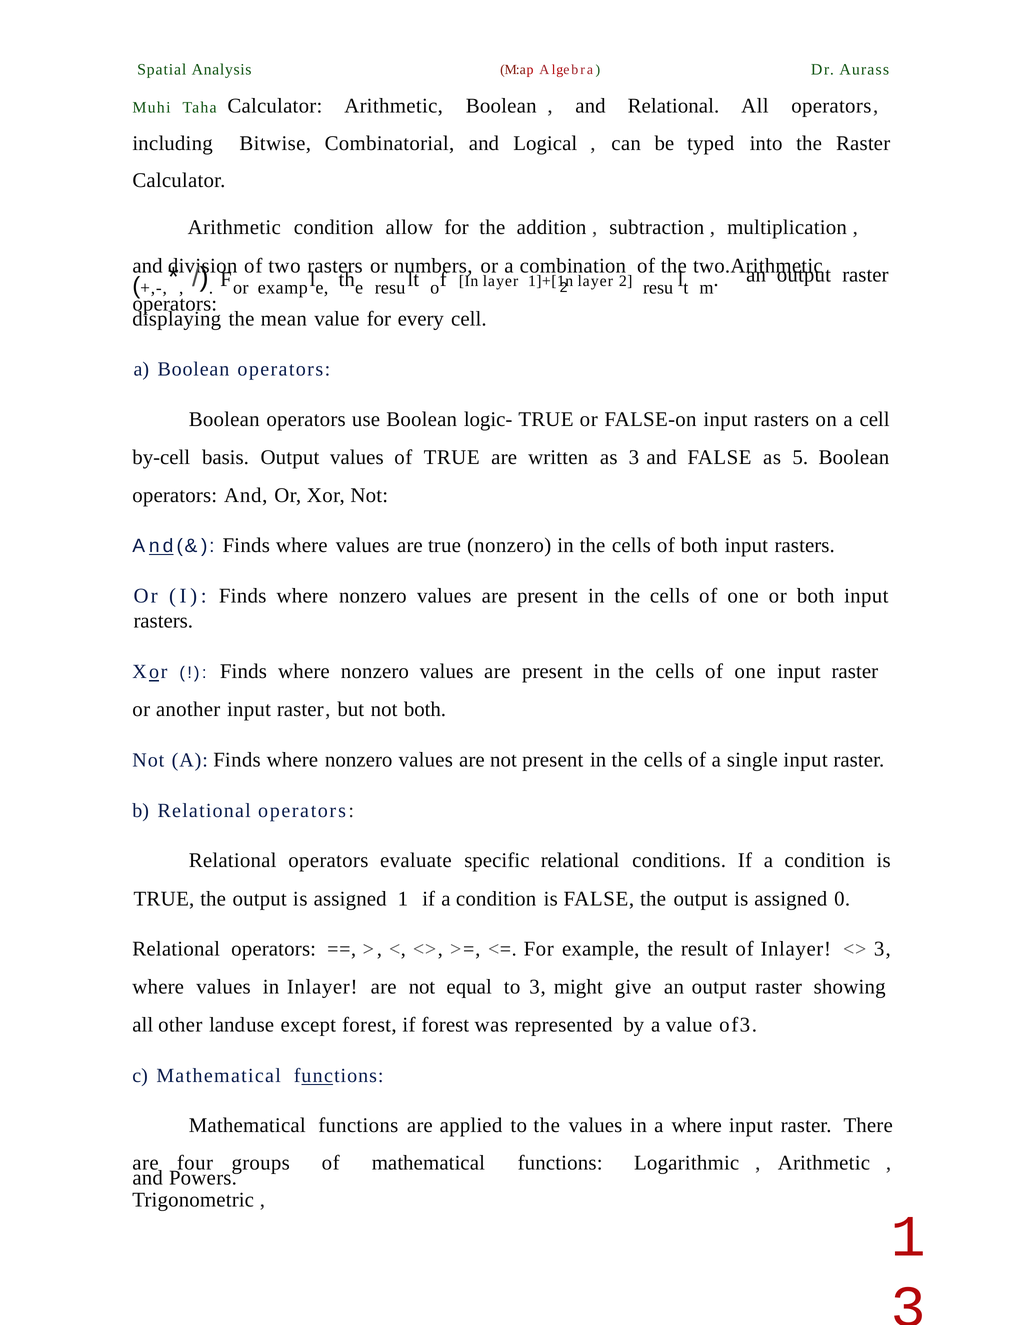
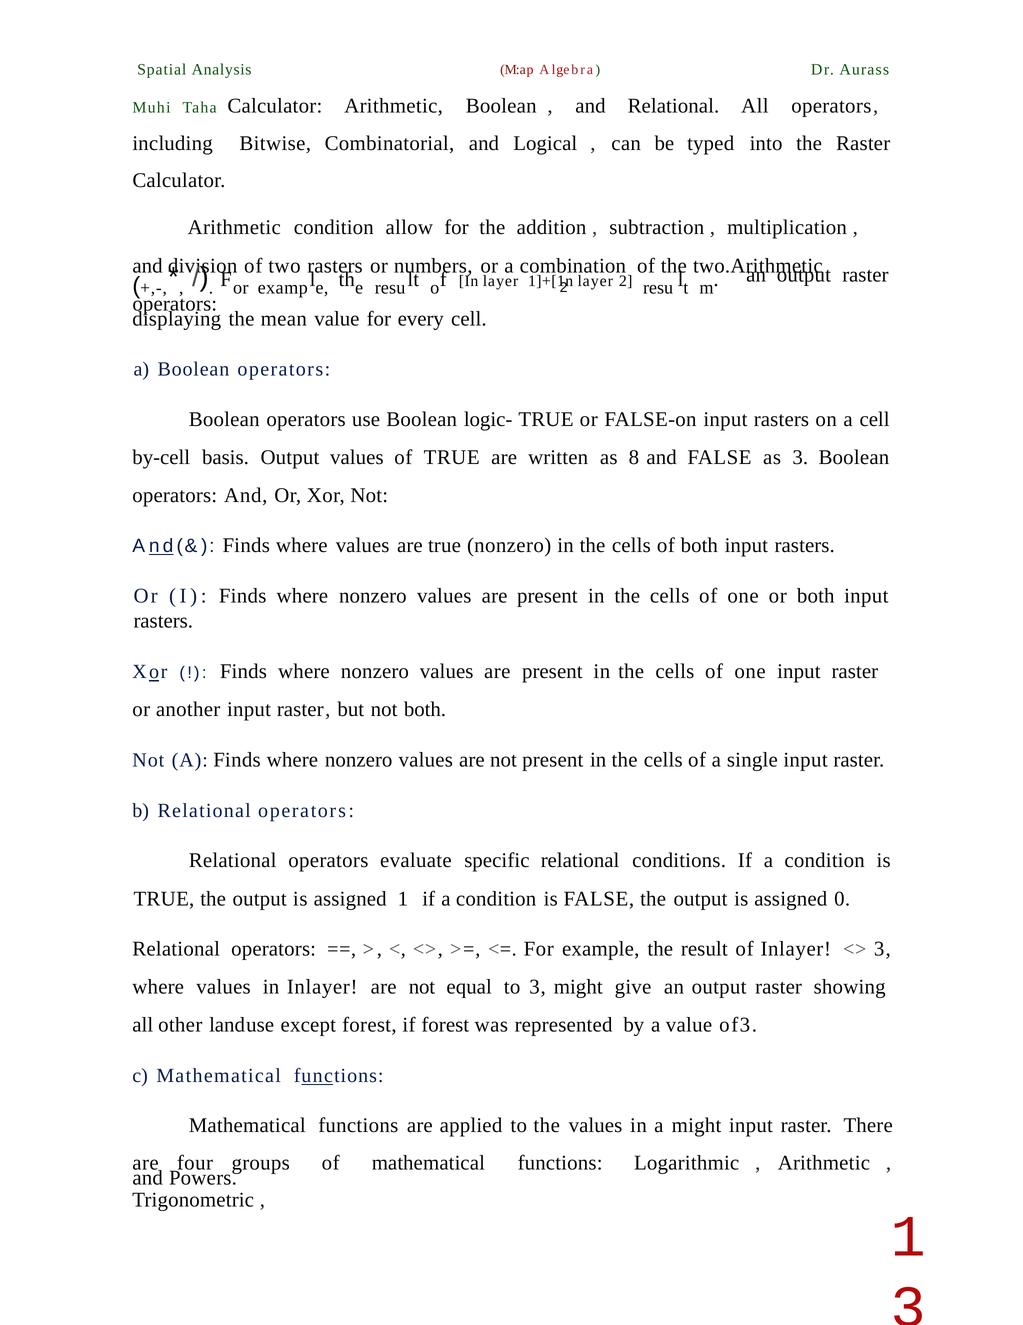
as 3: 3 -> 8
as 5: 5 -> 3
a where: where -> might
